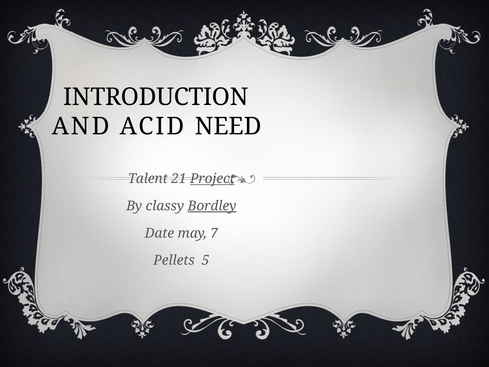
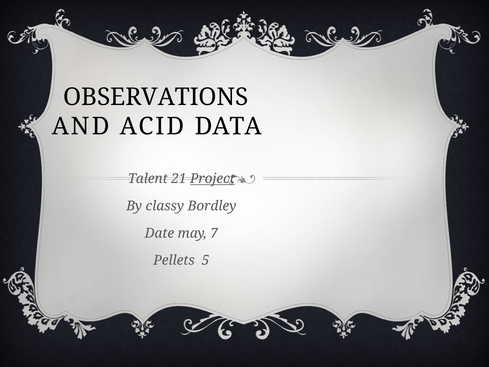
INTRODUCTION: INTRODUCTION -> OBSERVATIONS
NEED: NEED -> DATA
Bordley underline: present -> none
